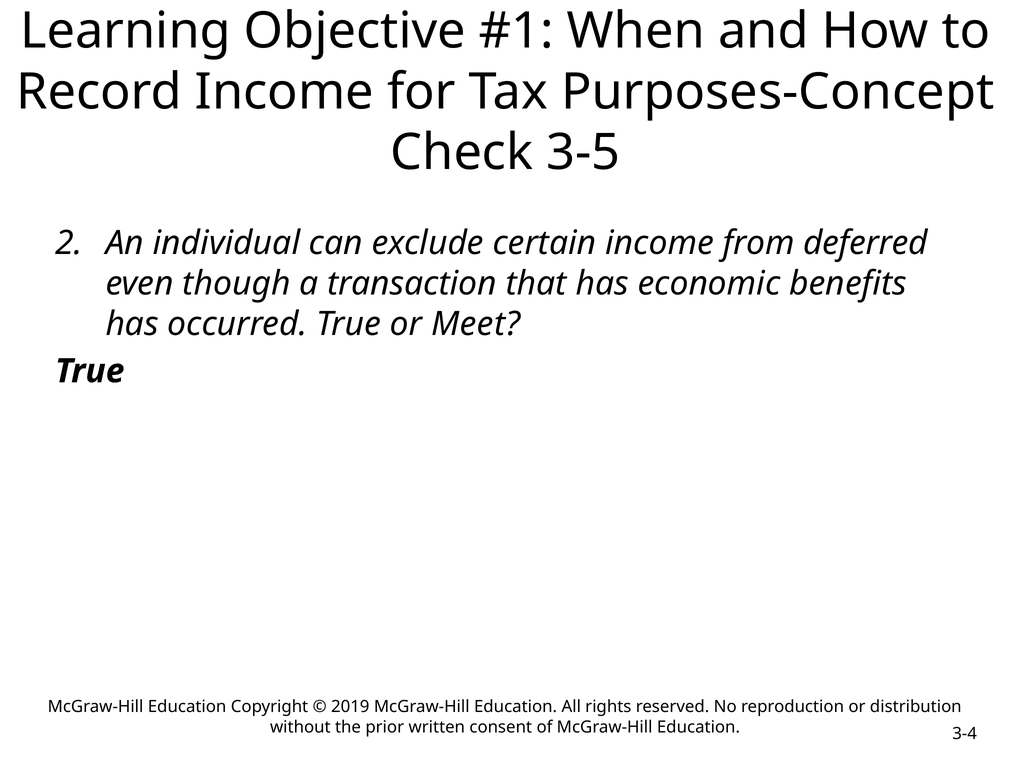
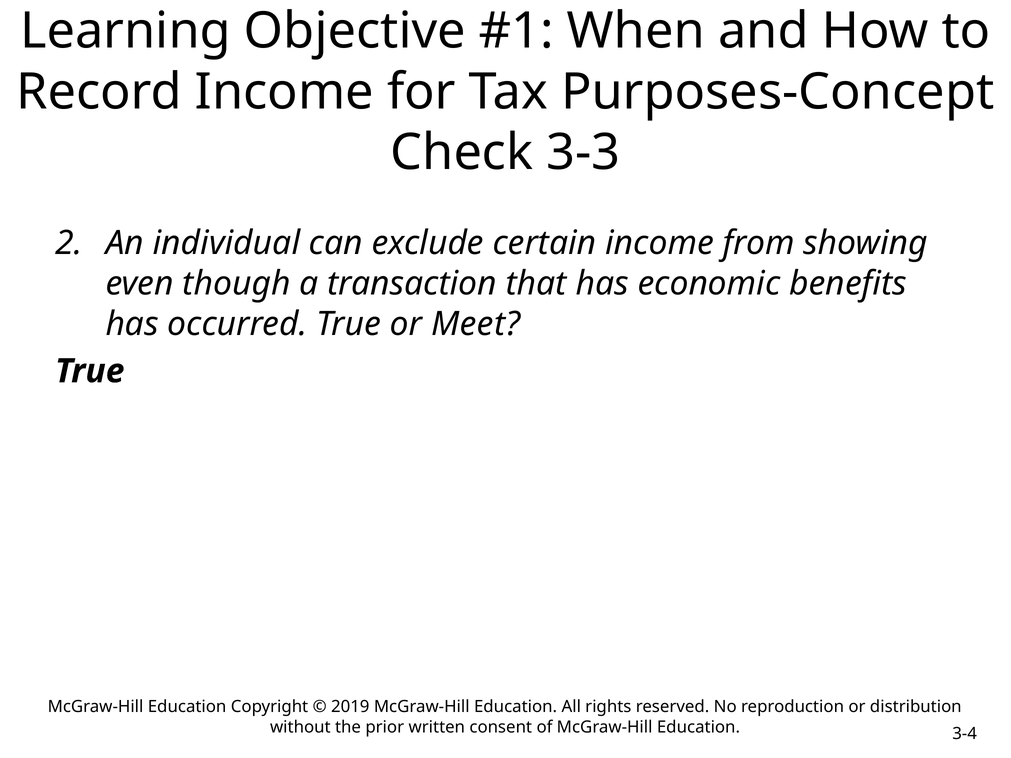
3-5: 3-5 -> 3-3
deferred: deferred -> showing
